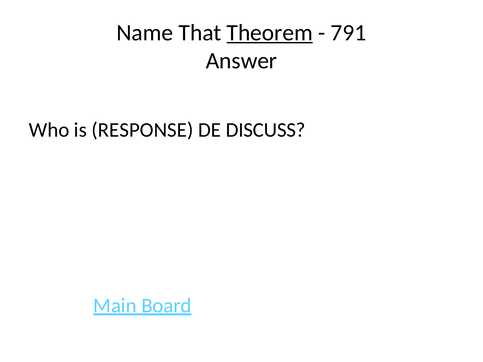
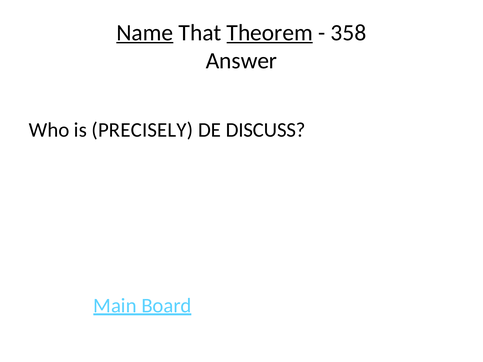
Name underline: none -> present
791: 791 -> 358
RESPONSE: RESPONSE -> PRECISELY
